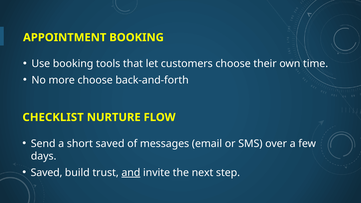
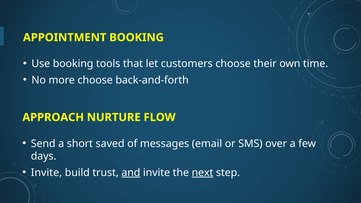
CHECKLIST: CHECKLIST -> APPROACH
Saved at (47, 173): Saved -> Invite
next underline: none -> present
